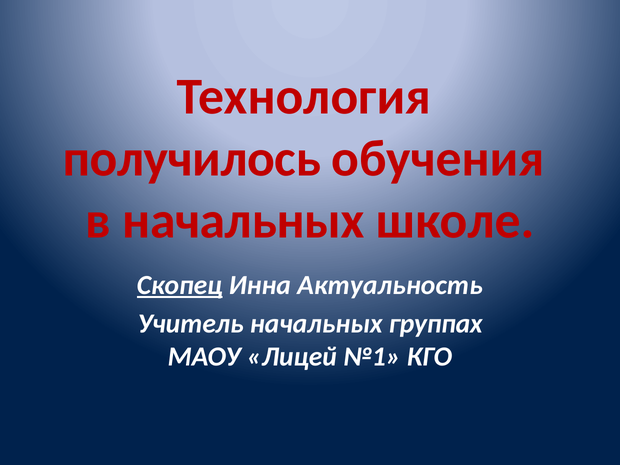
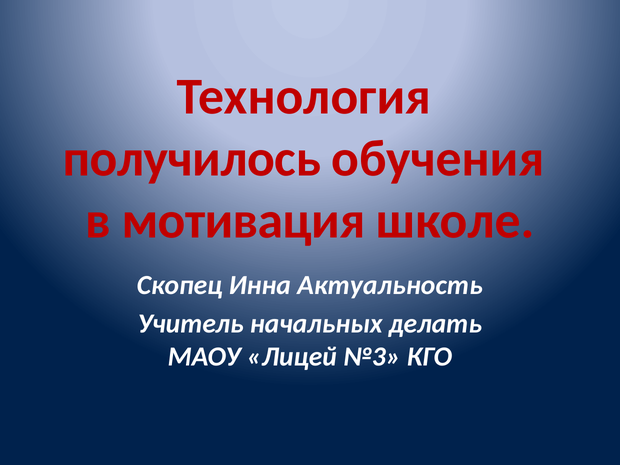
в начальных: начальных -> мотивация
Скопец underline: present -> none
группах: группах -> делать
№1: №1 -> №3
